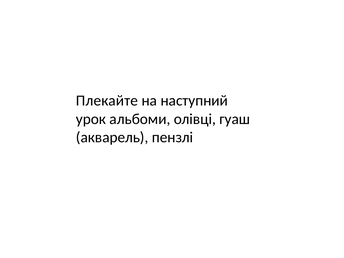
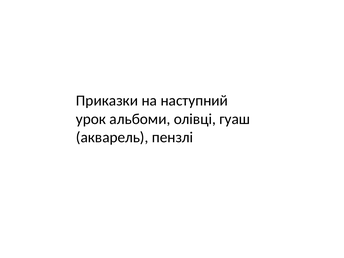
Плекайте: Плекайте -> Приказки
